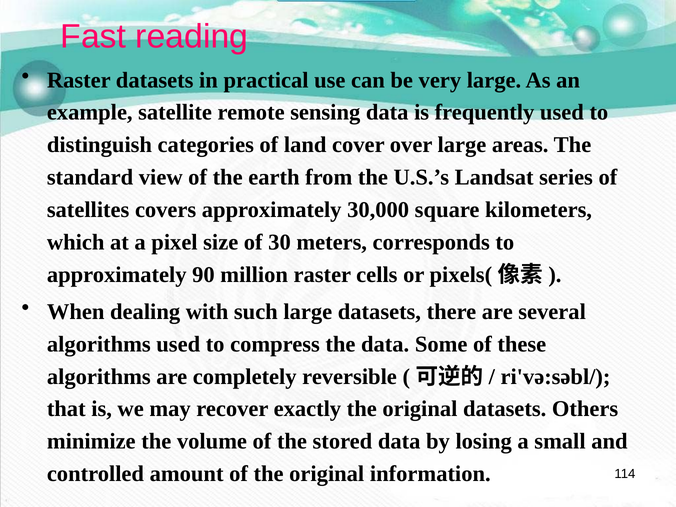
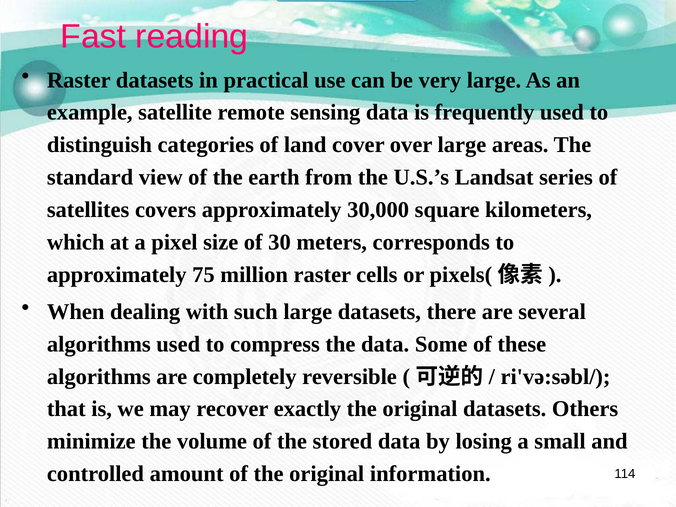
90: 90 -> 75
